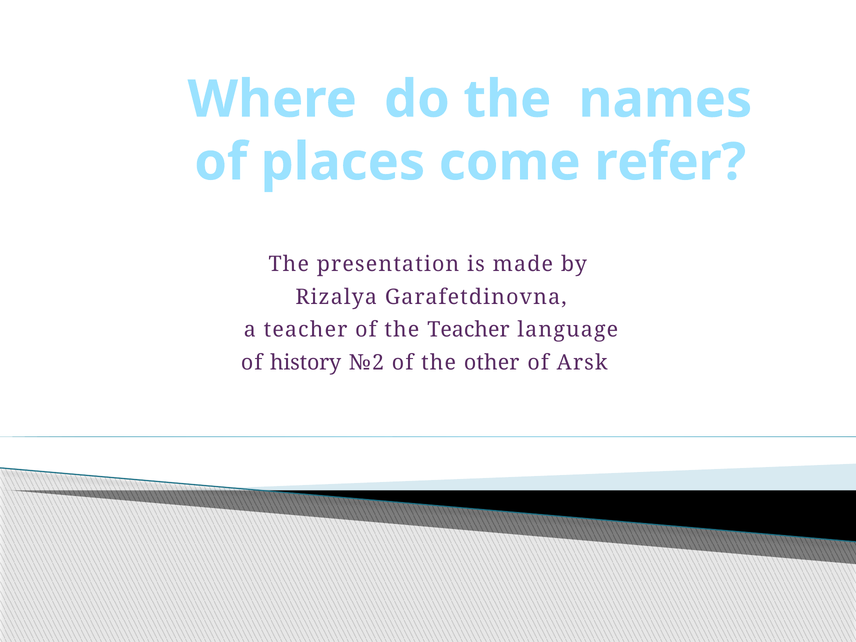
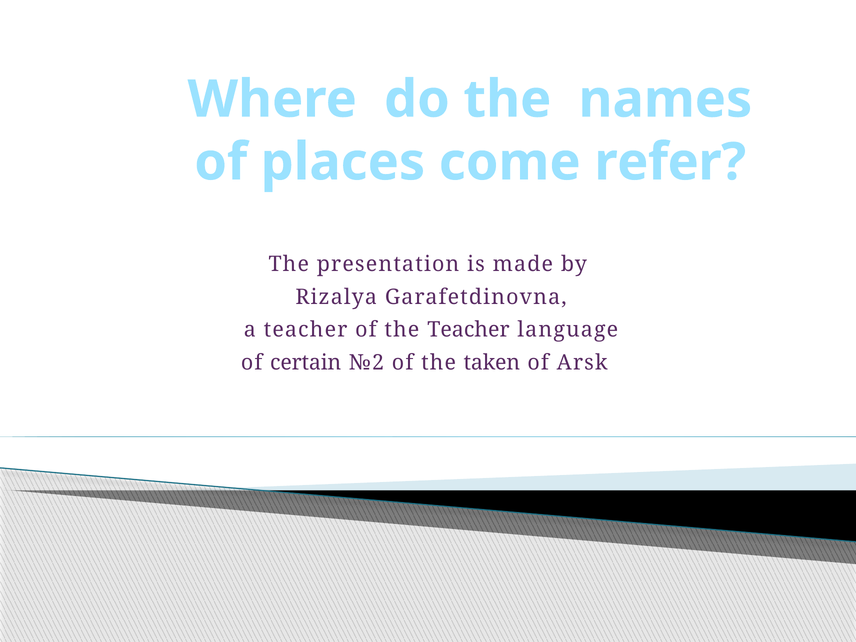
history: history -> certain
other: other -> taken
